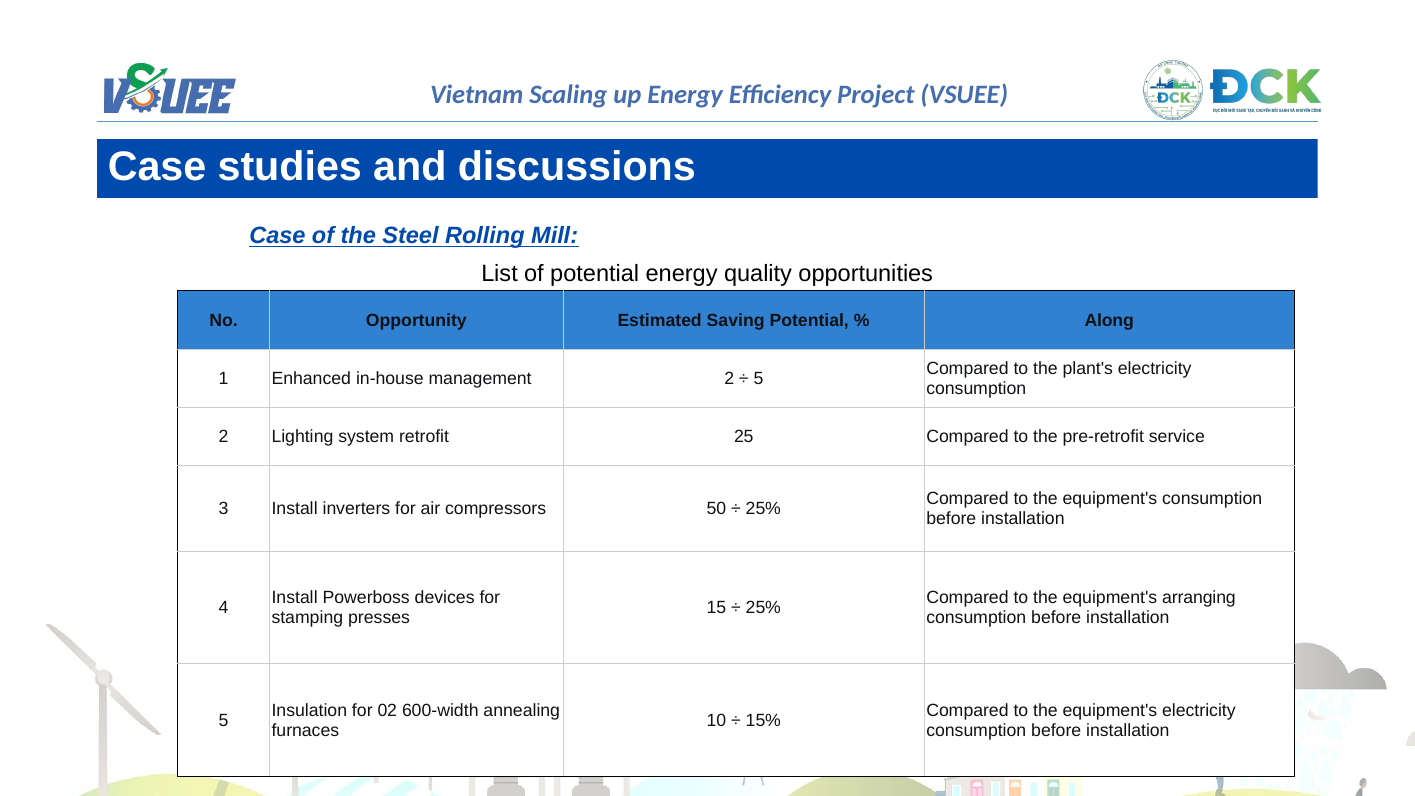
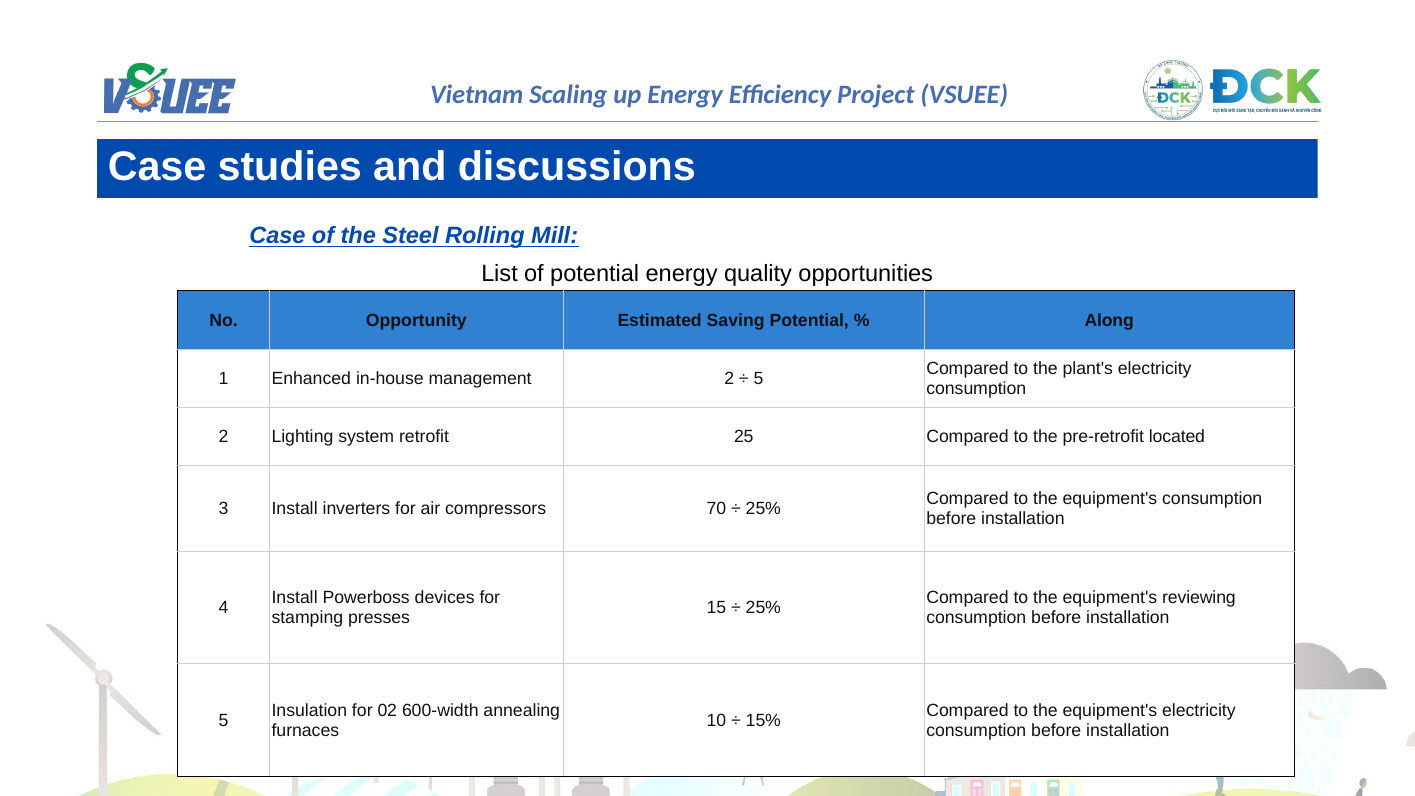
service: service -> located
50: 50 -> 70
arranging: arranging -> reviewing
